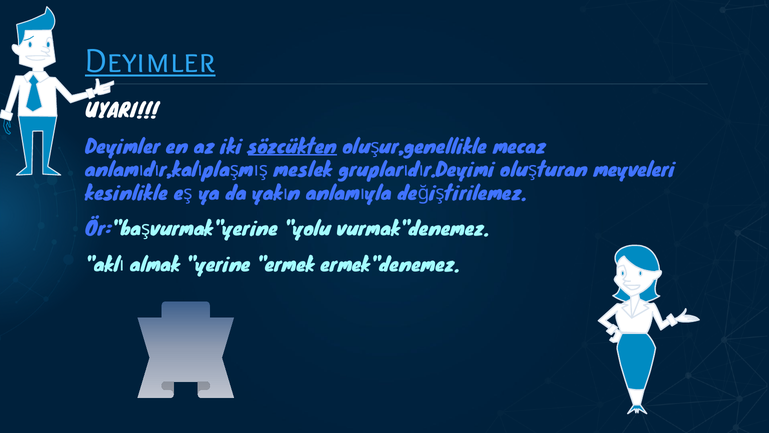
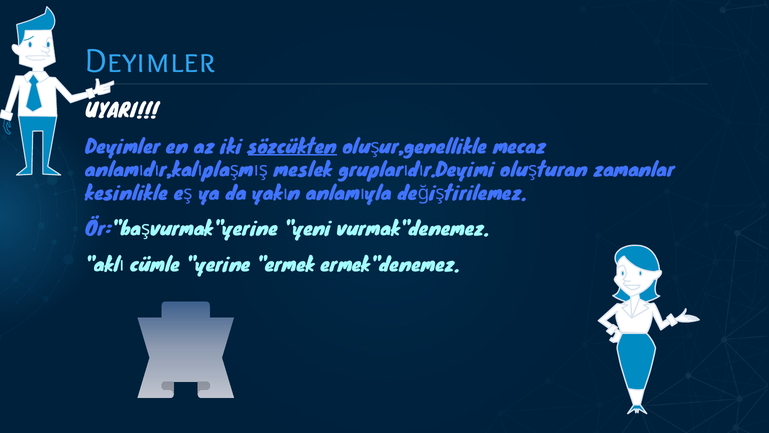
Deyimler at (150, 61) underline: present -> none
meyveleri: meyveleri -> zamanlar
yolu: yolu -> yeni
almak: almak -> cümle
